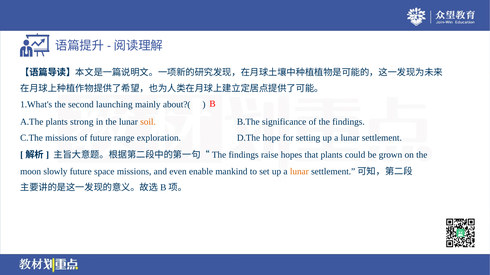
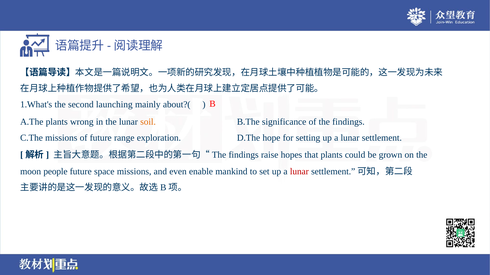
strong: strong -> wrong
slowly: slowly -> people
lunar at (299, 172) colour: orange -> red
